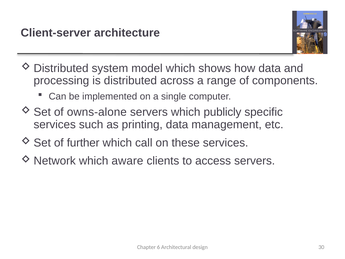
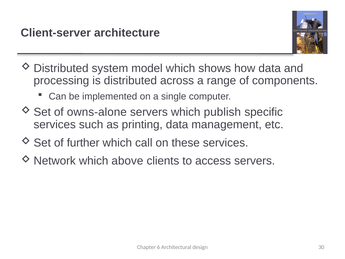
publicly: publicly -> publish
aware: aware -> above
